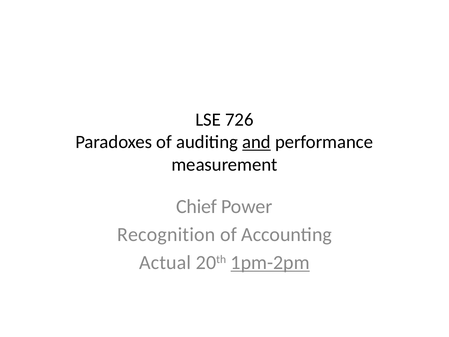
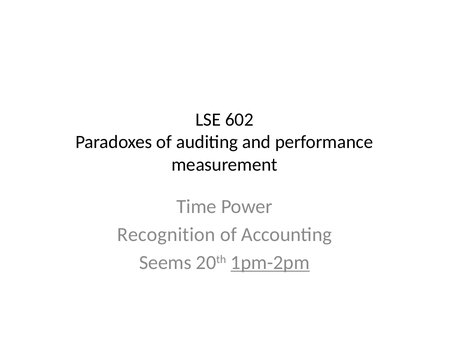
726: 726 -> 602
and underline: present -> none
Chief: Chief -> Time
Actual: Actual -> Seems
